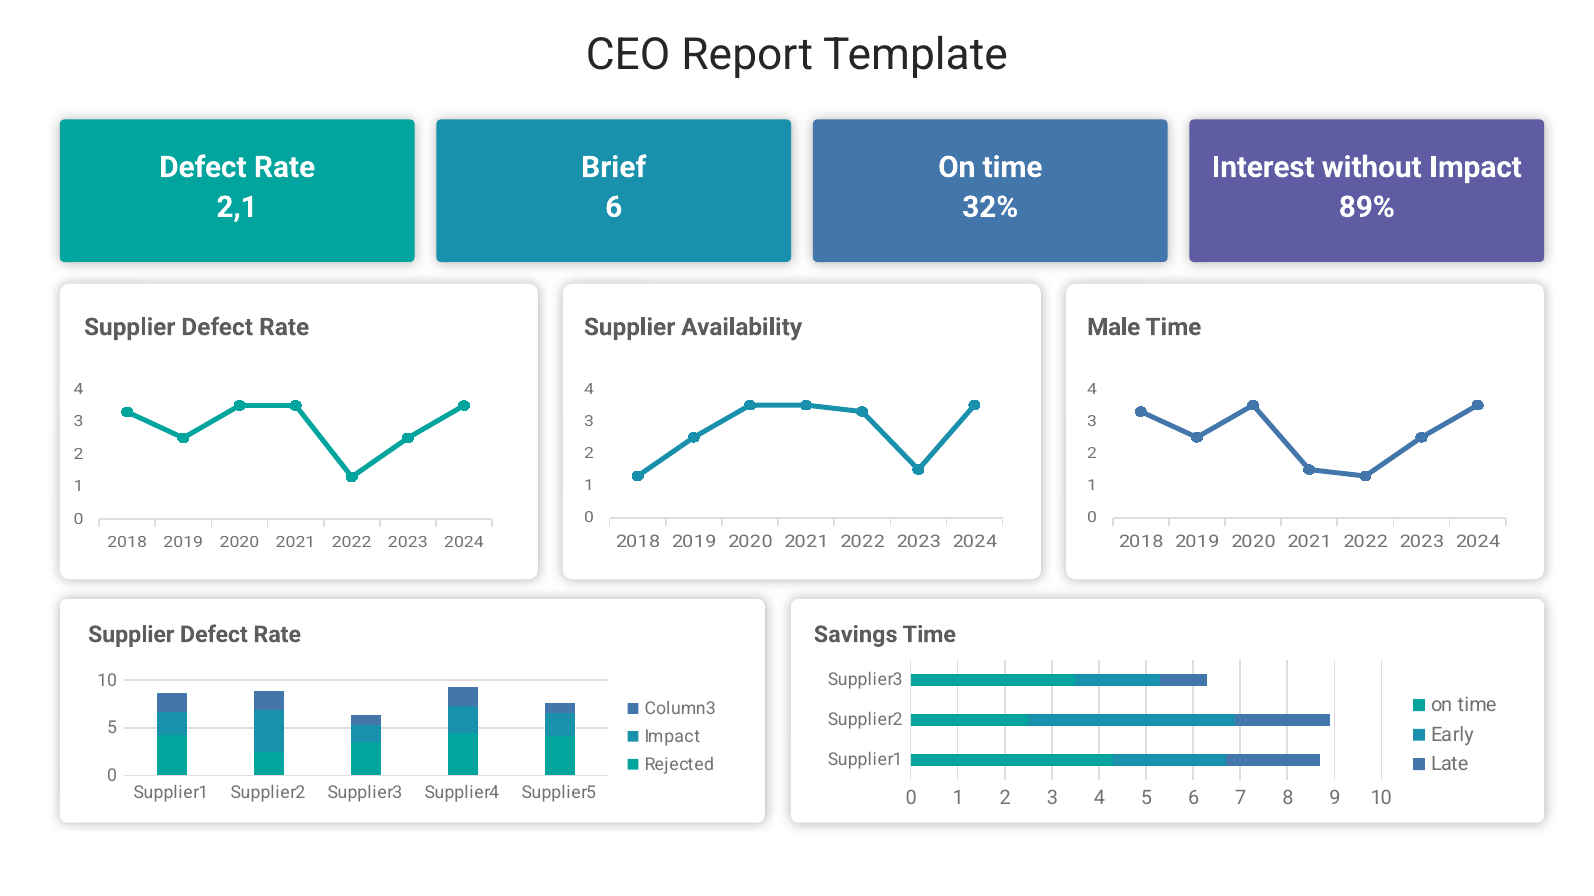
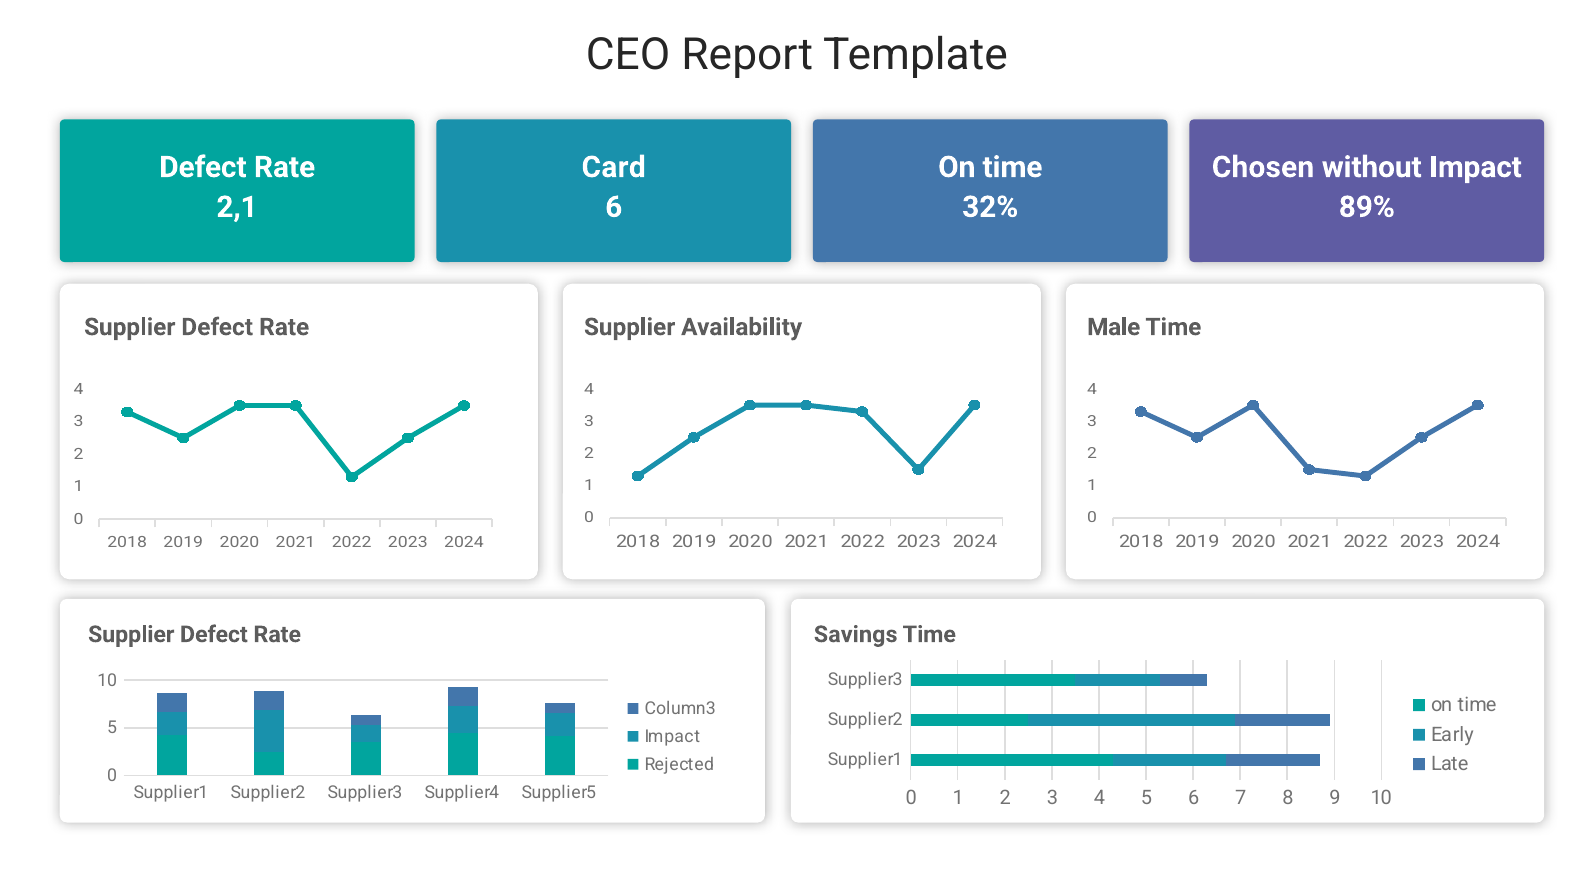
Brief: Brief -> Card
Interest: Interest -> Chosen
